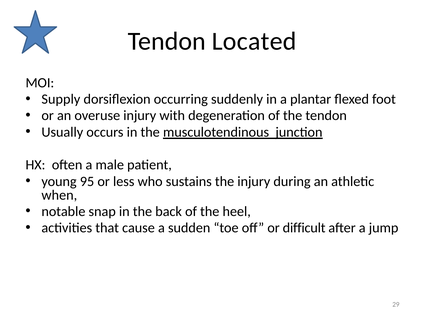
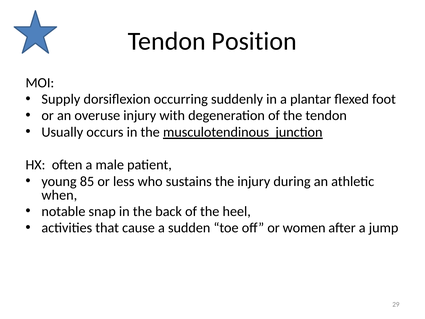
Located: Located -> Position
95: 95 -> 85
difficult: difficult -> women
